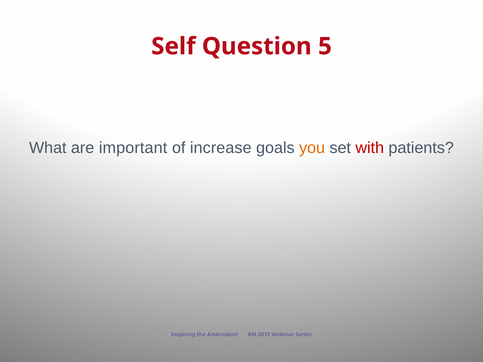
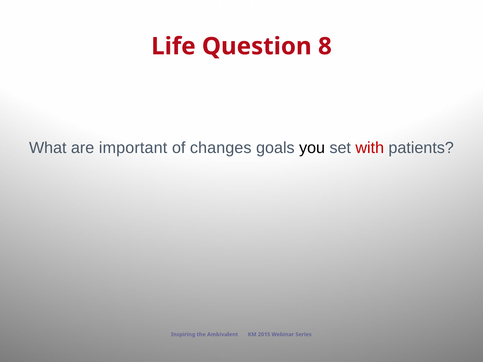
Self: Self -> Life
5: 5 -> 8
increase: increase -> changes
you colour: orange -> black
